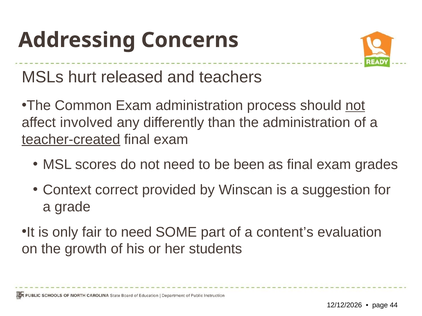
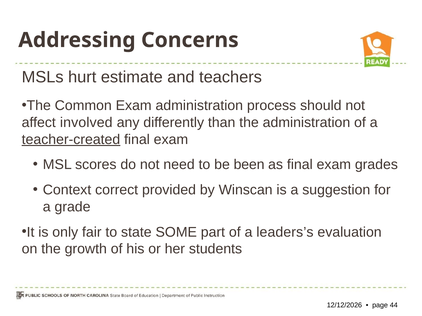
released: released -> estimate
not at (355, 106) underline: present -> none
to need: need -> state
content’s: content’s -> leaders’s
